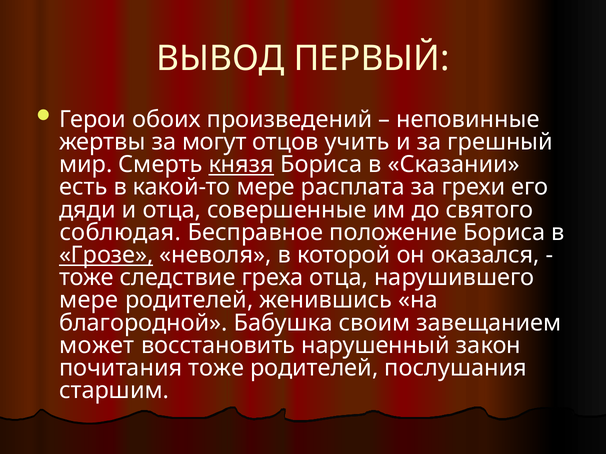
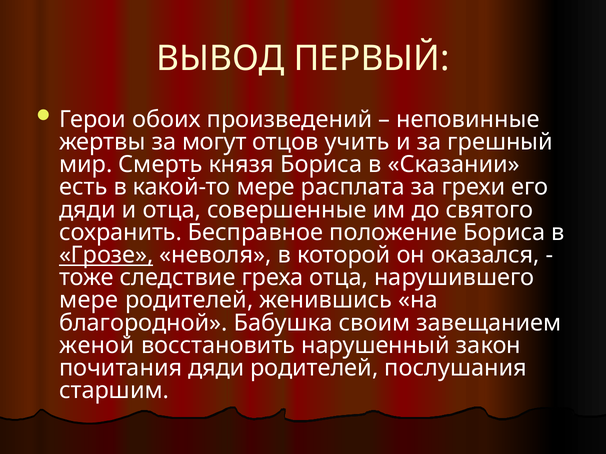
князя underline: present -> none
соблюдая: соблюдая -> сохранить
может: может -> женой
почитания тоже: тоже -> дяди
